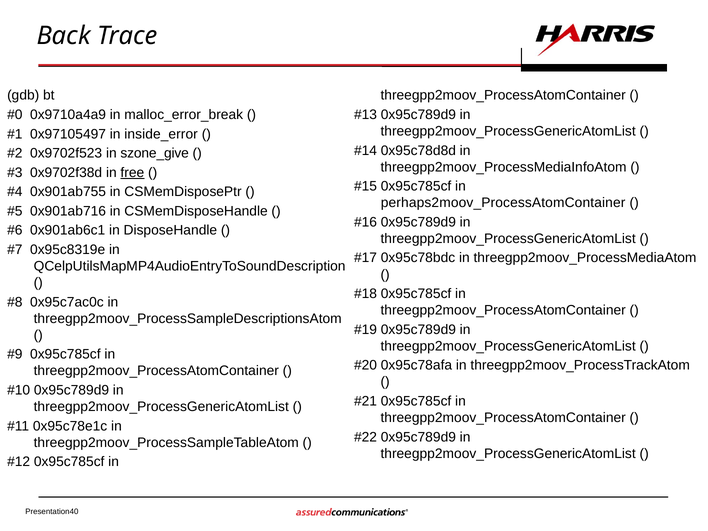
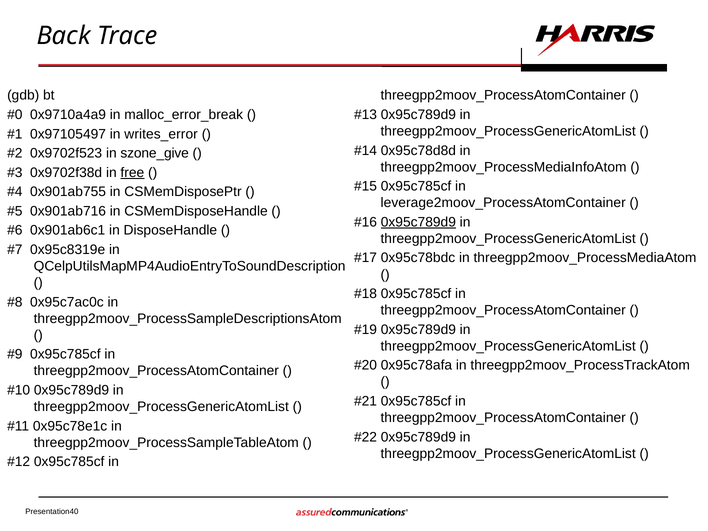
inside_error: inside_error -> writes_error
perhaps2moov_ProcessAtomContainer: perhaps2moov_ProcessAtomContainer -> leverage2moov_ProcessAtomContainer
0x95c789d9 at (418, 222) underline: none -> present
